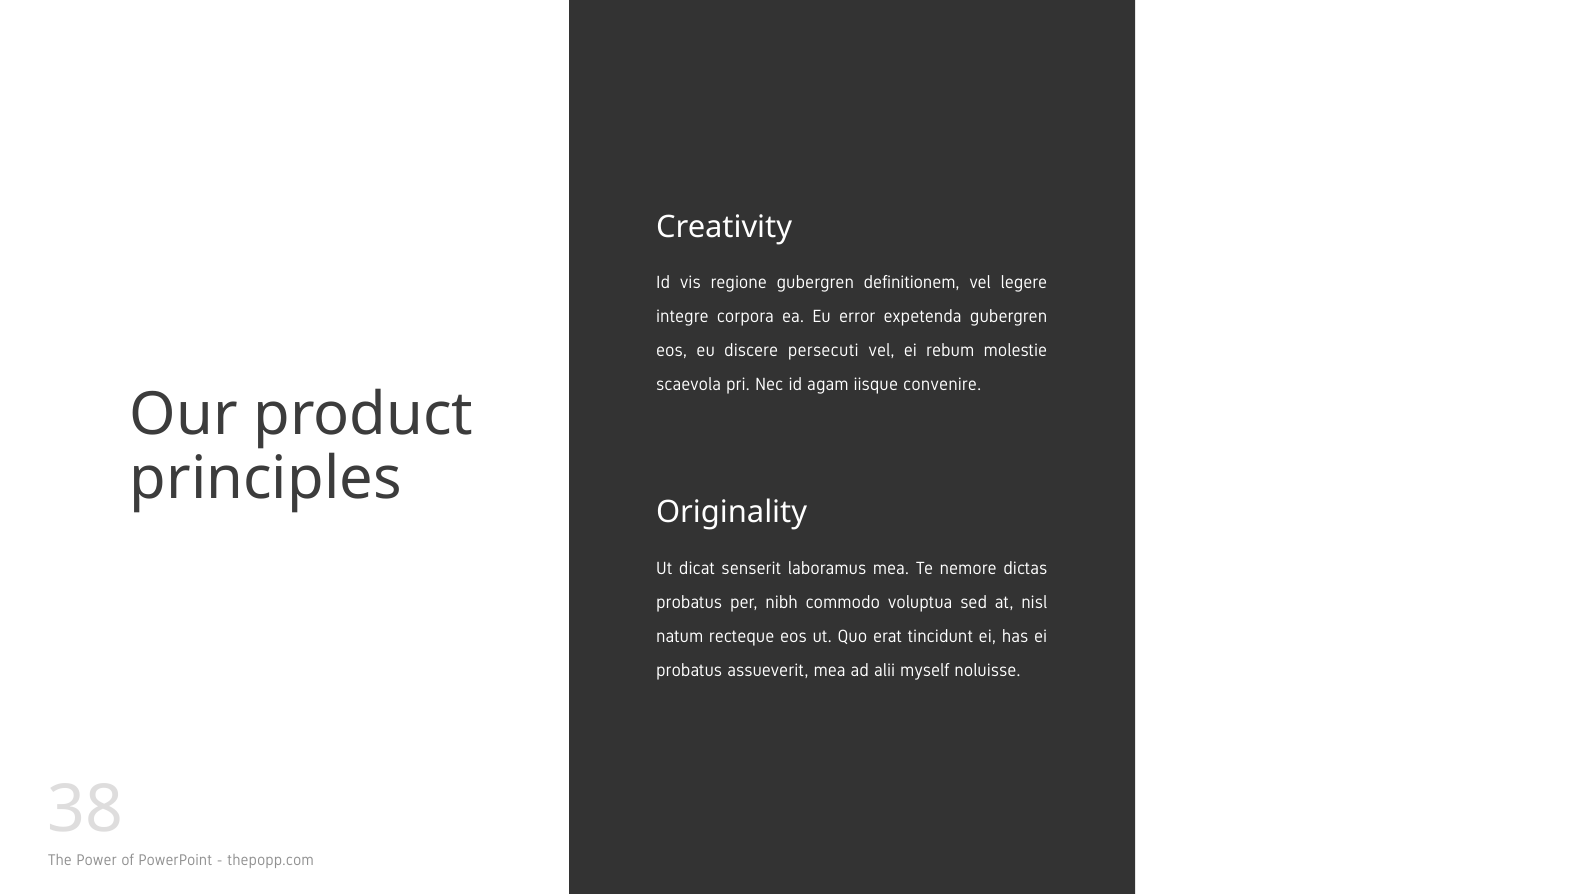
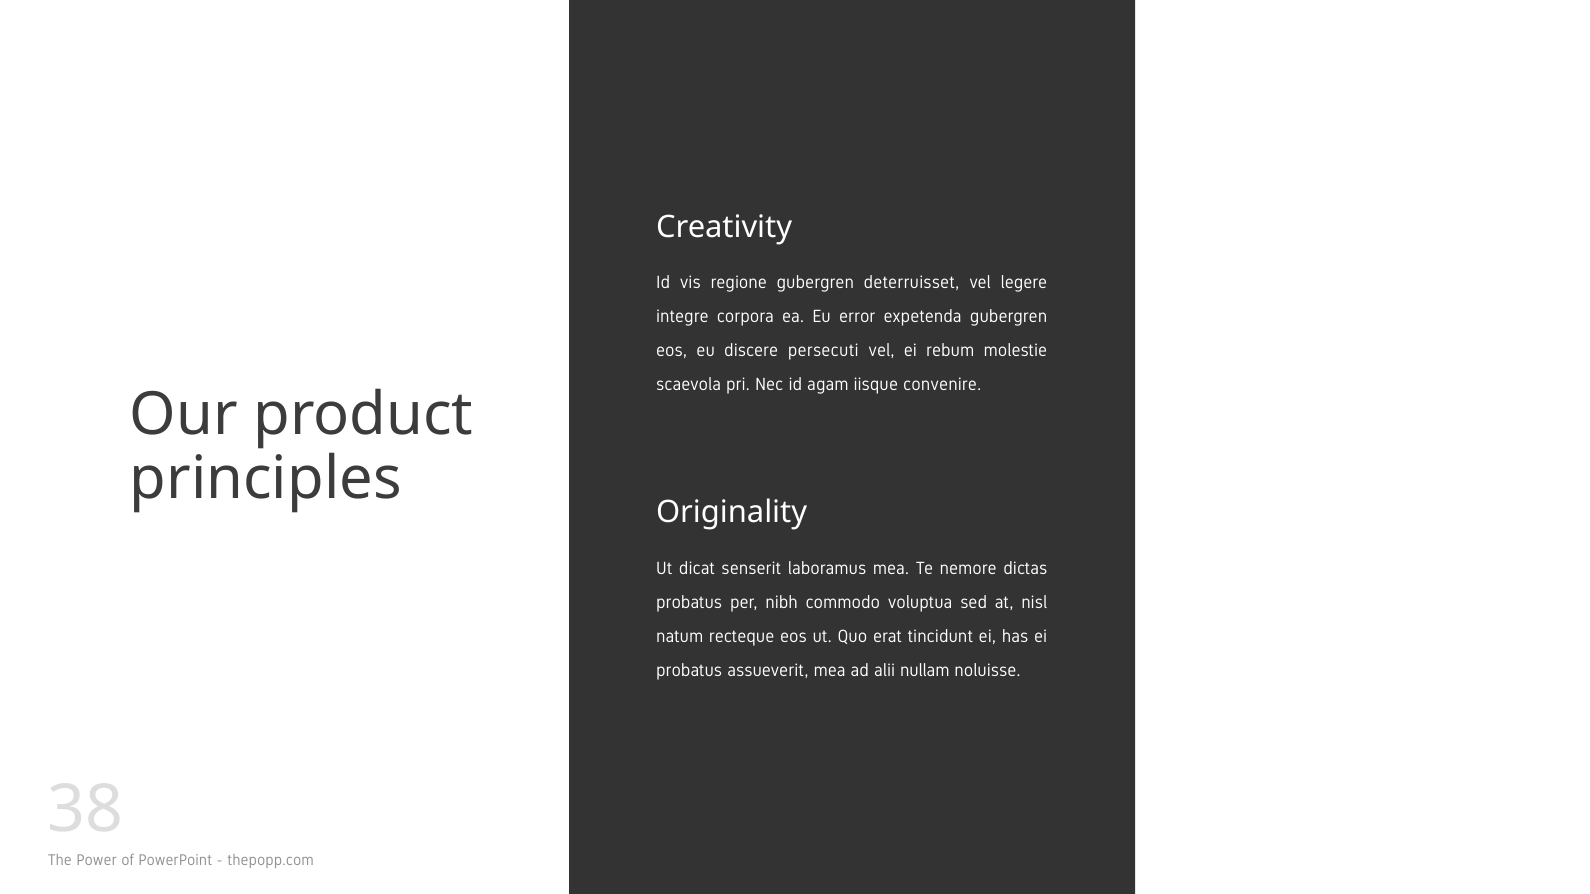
definitionem: definitionem -> deterruisset
myself: myself -> nullam
